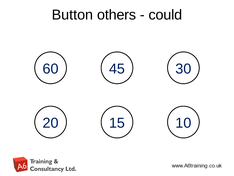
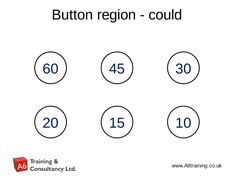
others: others -> region
